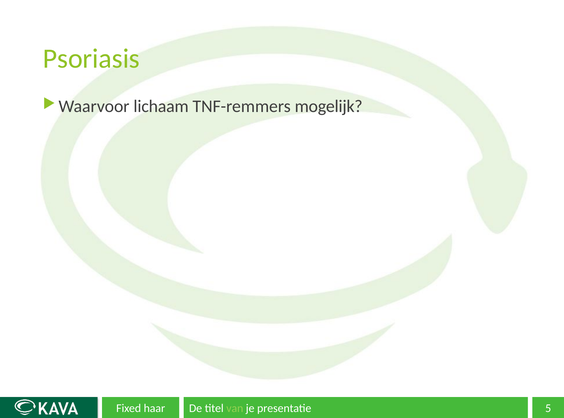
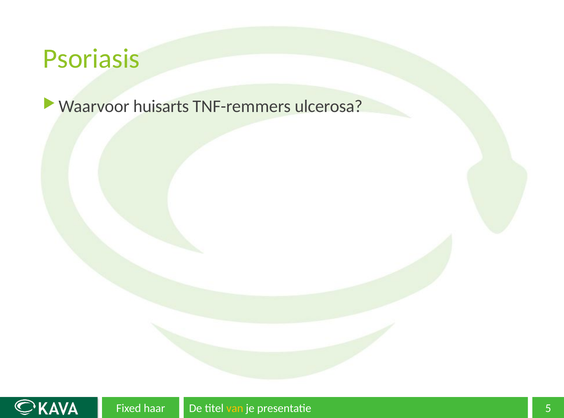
lichaam: lichaam -> huisarts
mogelijk: mogelijk -> ulcerosa
van colour: light green -> yellow
